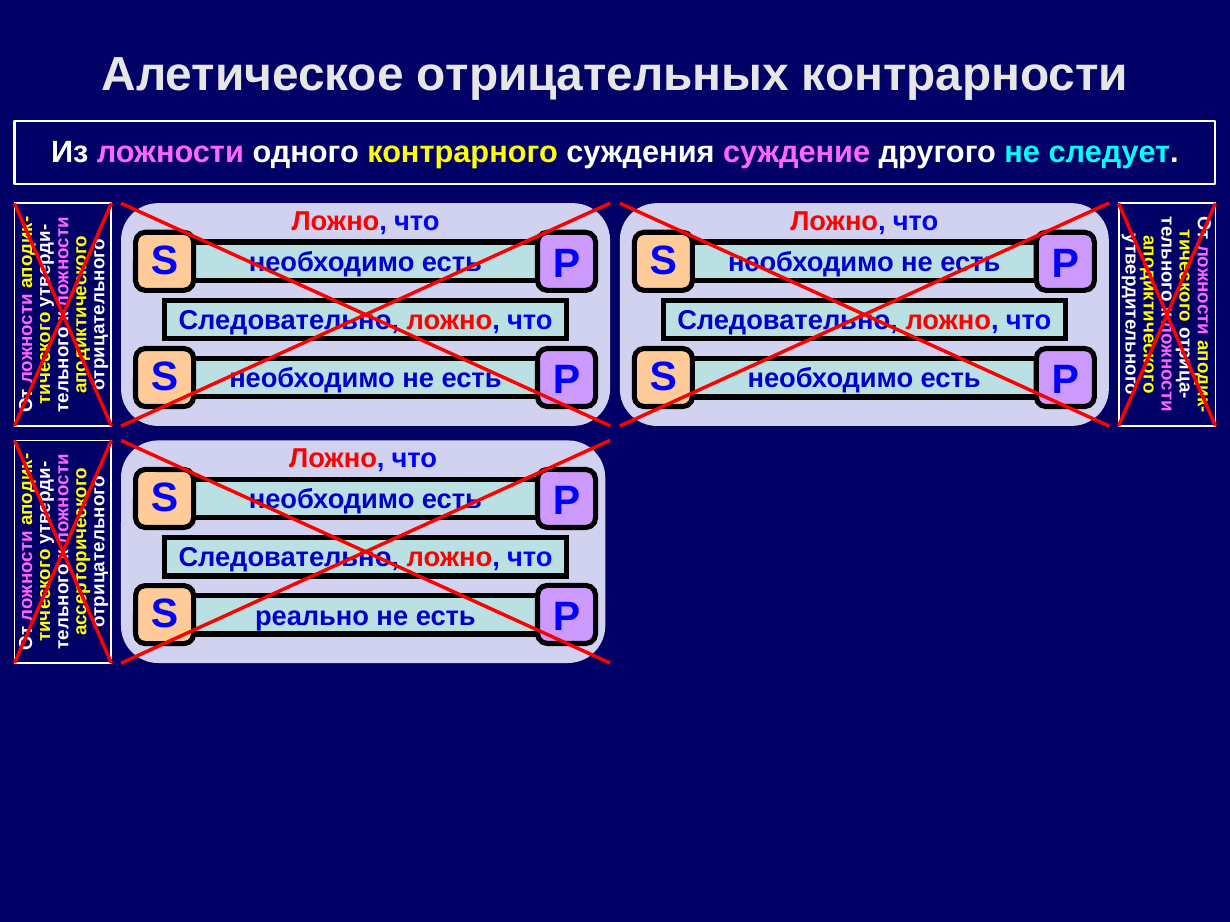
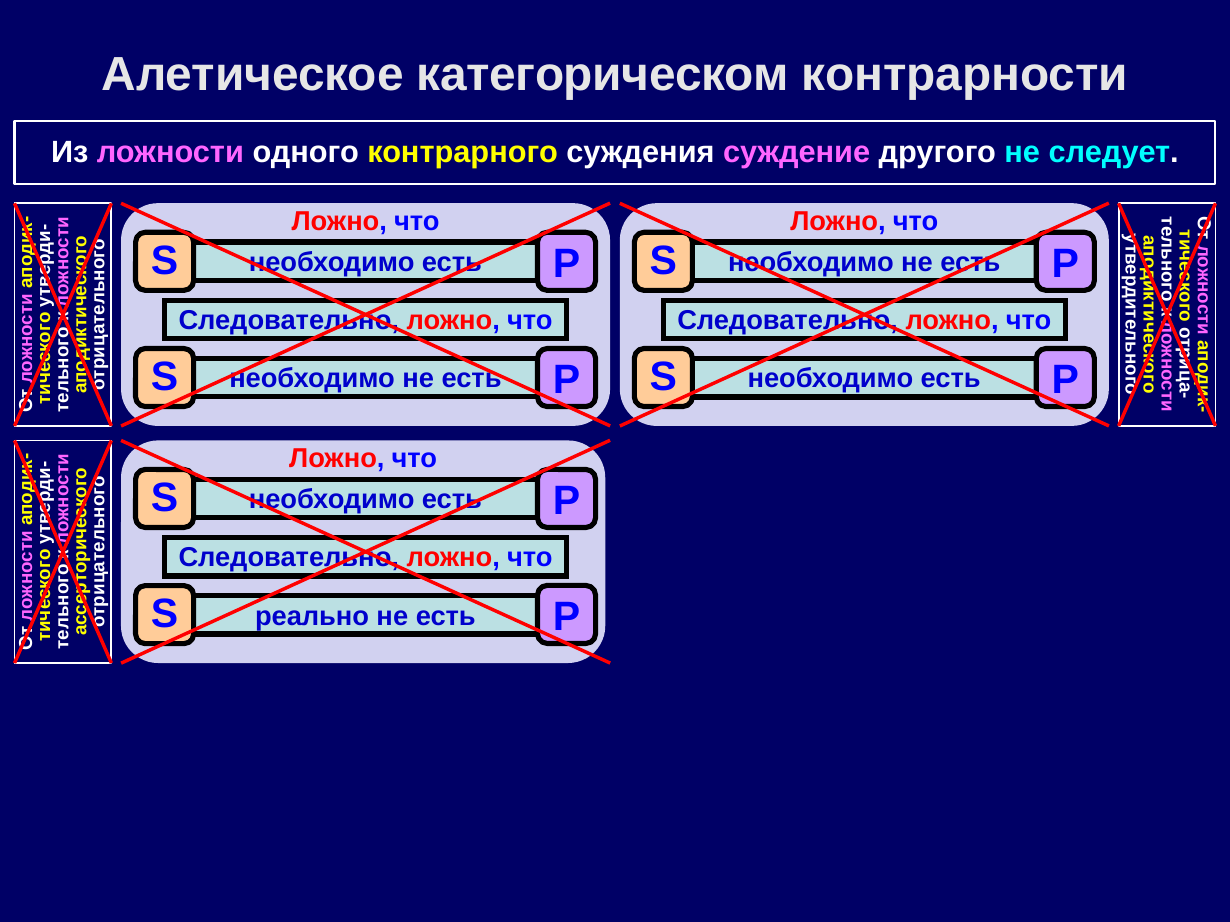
отрицательных: отрицательных -> категорическом
